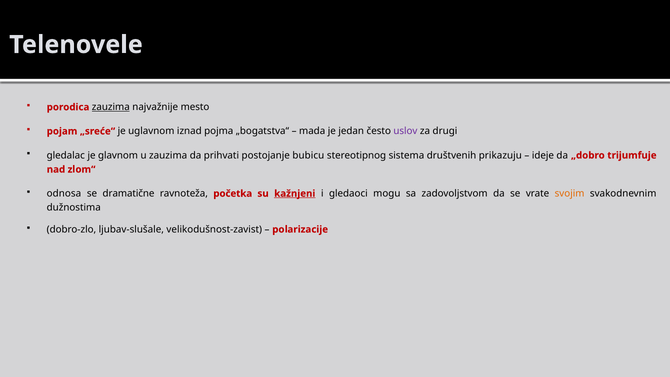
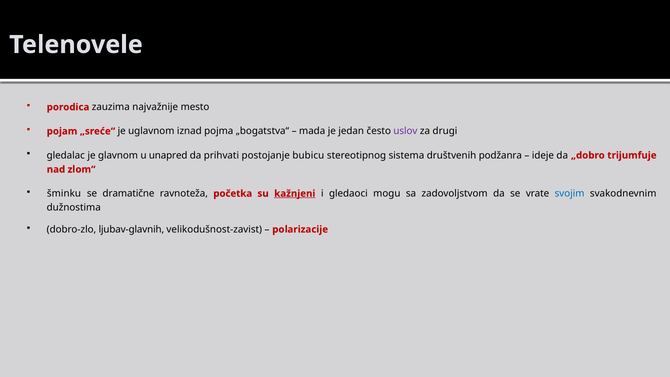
zauzima at (111, 107) underline: present -> none
u zauzima: zauzima -> unapred
prikazuju: prikazuju -> podžanra
odnosa: odnosa -> šminku
svojim colour: orange -> blue
ljubav-slušale: ljubav-slušale -> ljubav-glavnih
